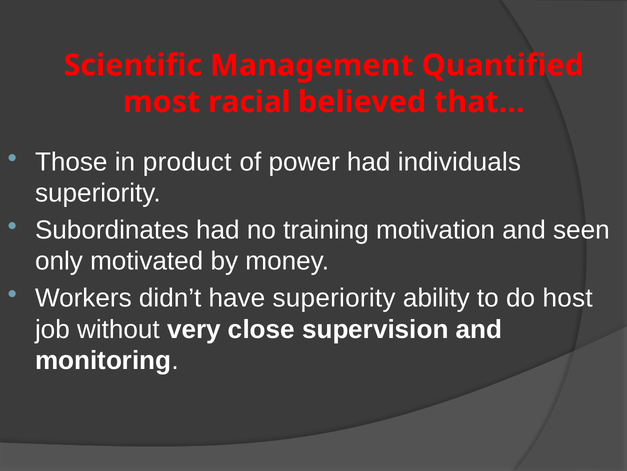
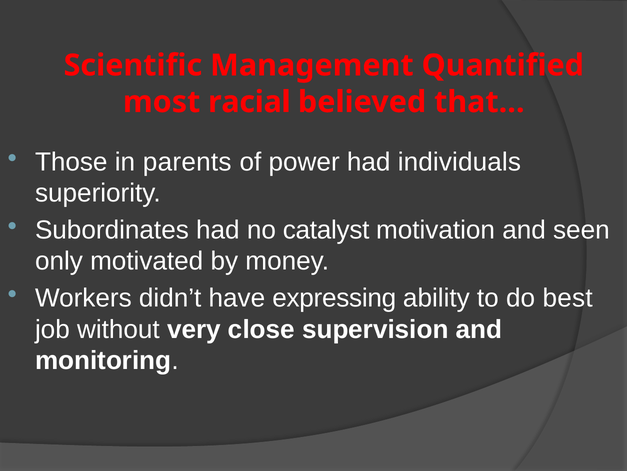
product: product -> parents
training: training -> catalyst
have superiority: superiority -> expressing
host: host -> best
